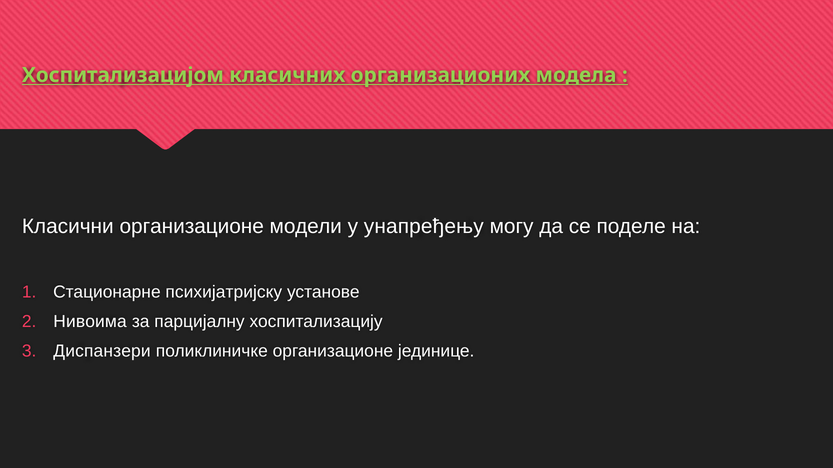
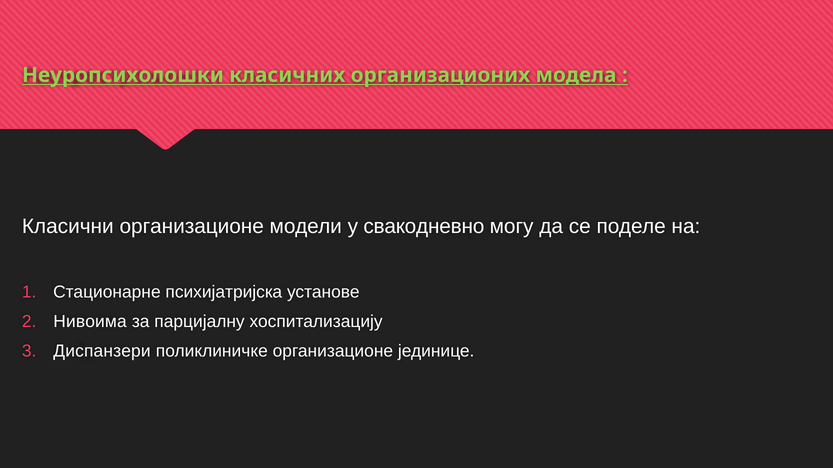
Хоспитализацијом: Хоспитализацијом -> Неуропсихолошки
унапређењу: унапређењу -> свакодневно
психијатријску: психијатријску -> психијатријска
